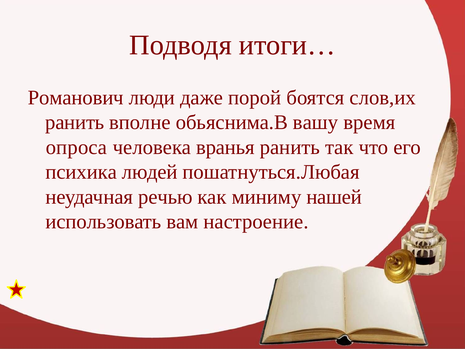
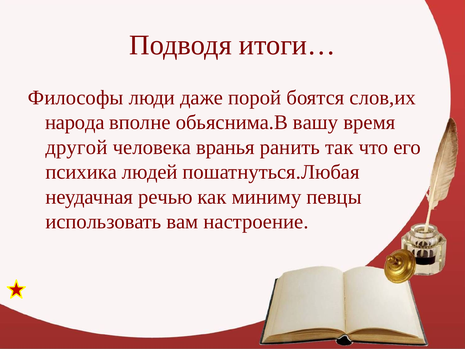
Романович: Романович -> Философы
ранить at (75, 122): ранить -> народа
опроса: опроса -> другой
нашей: нашей -> певцы
